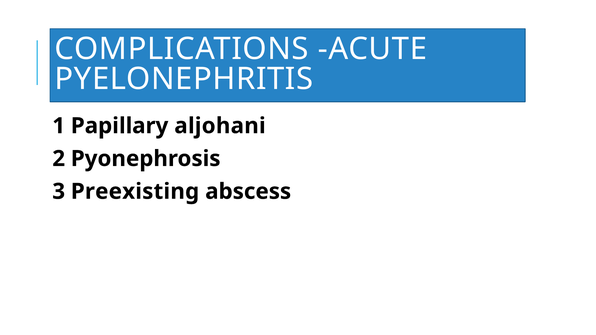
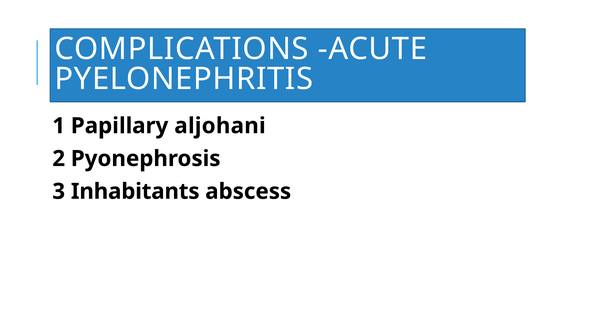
Preexisting: Preexisting -> Inhabitants
